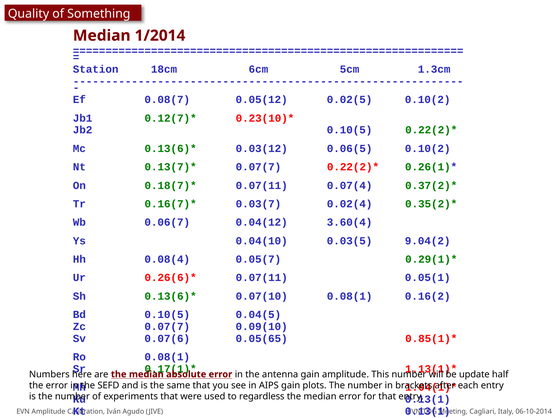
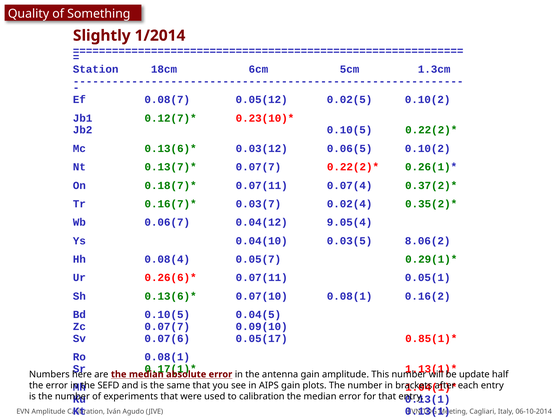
Median at (102, 36): Median -> Slightly
3.60(4: 3.60(4 -> 9.05(4
9.04(2: 9.04(2 -> 8.06(2
0.05(65: 0.05(65 -> 0.05(17
to regardless: regardless -> calibration
